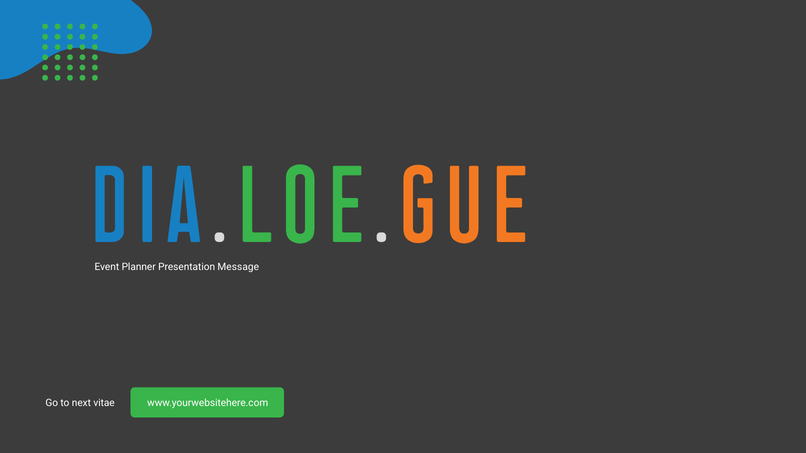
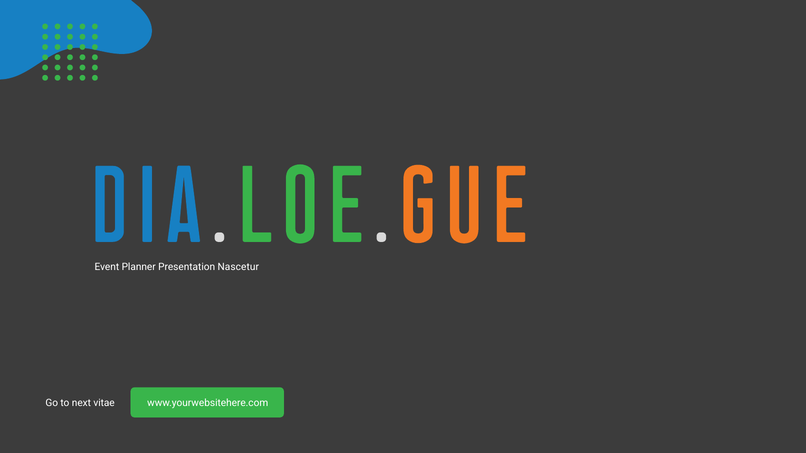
Message: Message -> Nascetur
